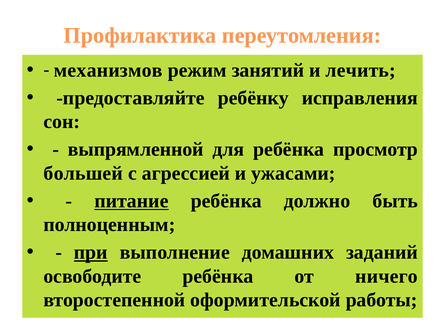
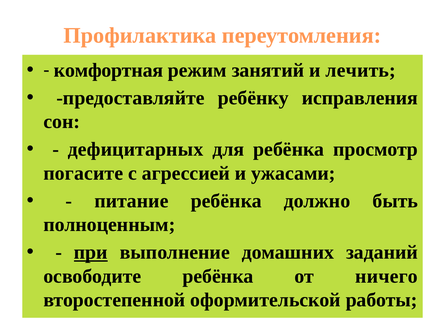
механизмов: механизмов -> комфортная
выпрямленной: выпрямленной -> дефицитарных
большей: большей -> погасите
питание underline: present -> none
